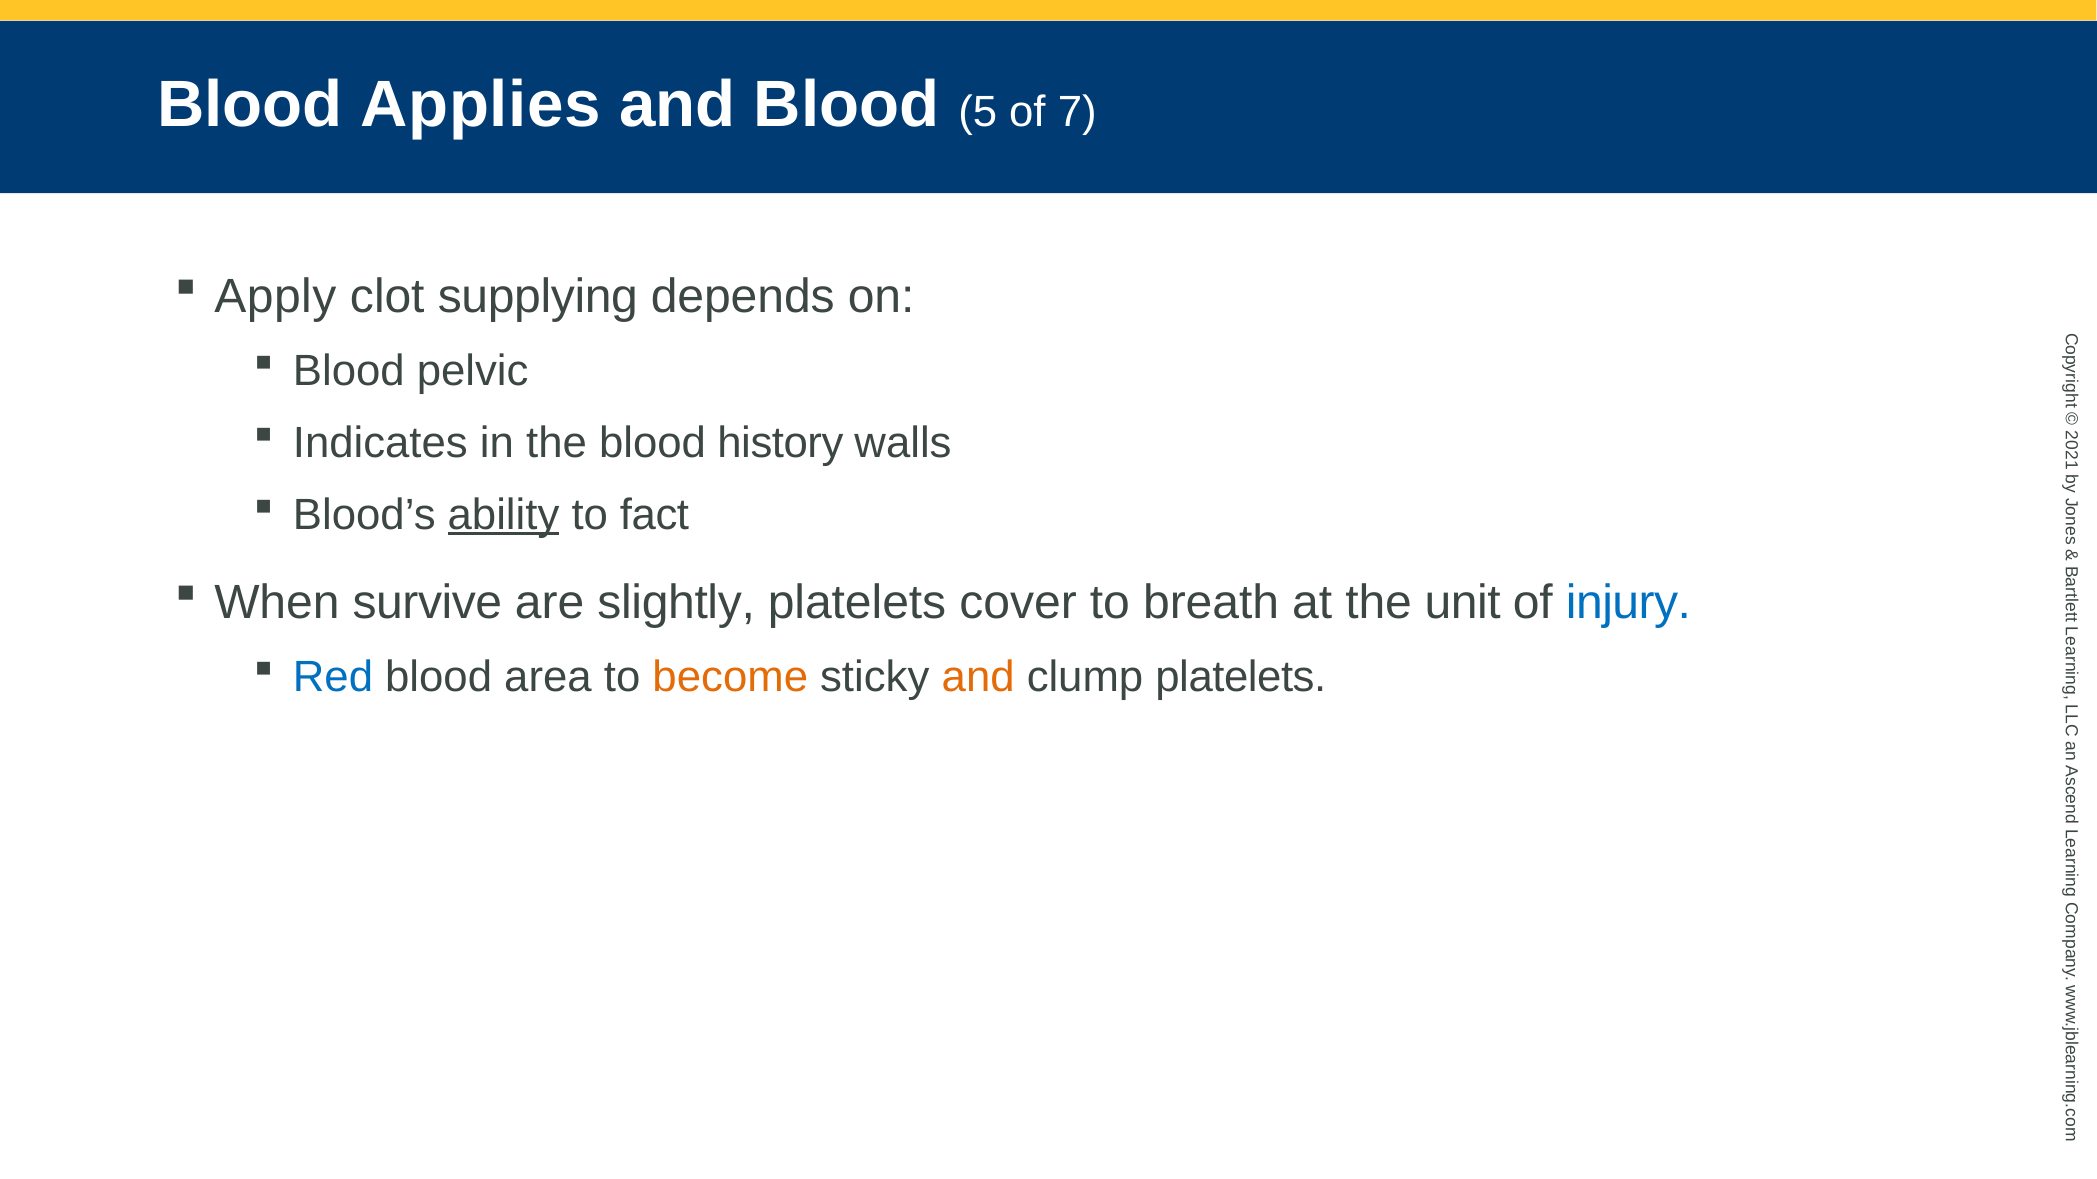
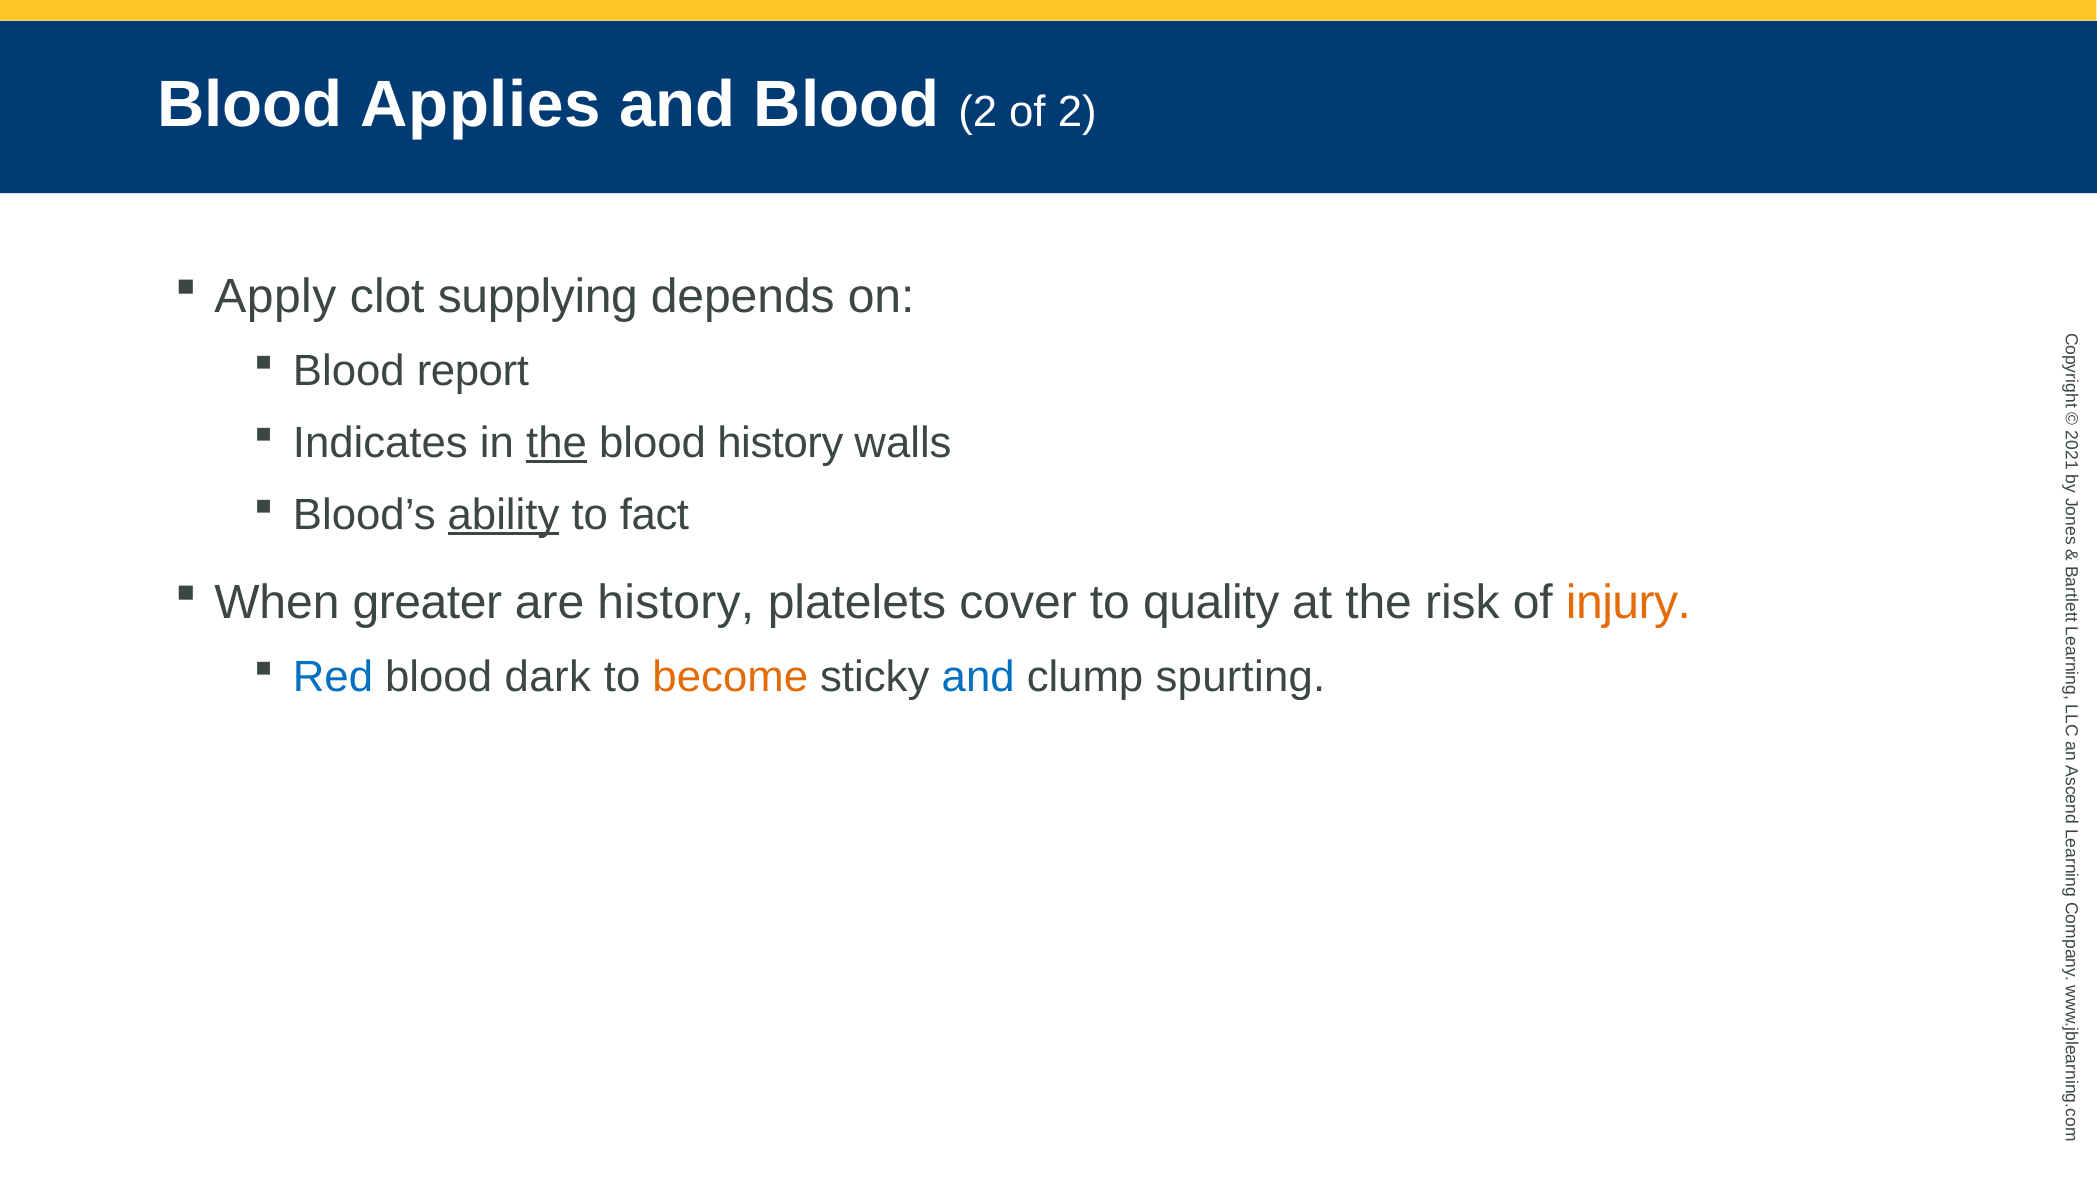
Blood 5: 5 -> 2
of 7: 7 -> 2
pelvic: pelvic -> report
the at (557, 443) underline: none -> present
survive: survive -> greater
are slightly: slightly -> history
breath: breath -> quality
unit: unit -> risk
injury colour: blue -> orange
area: area -> dark
and at (978, 678) colour: orange -> blue
clump platelets: platelets -> spurting
